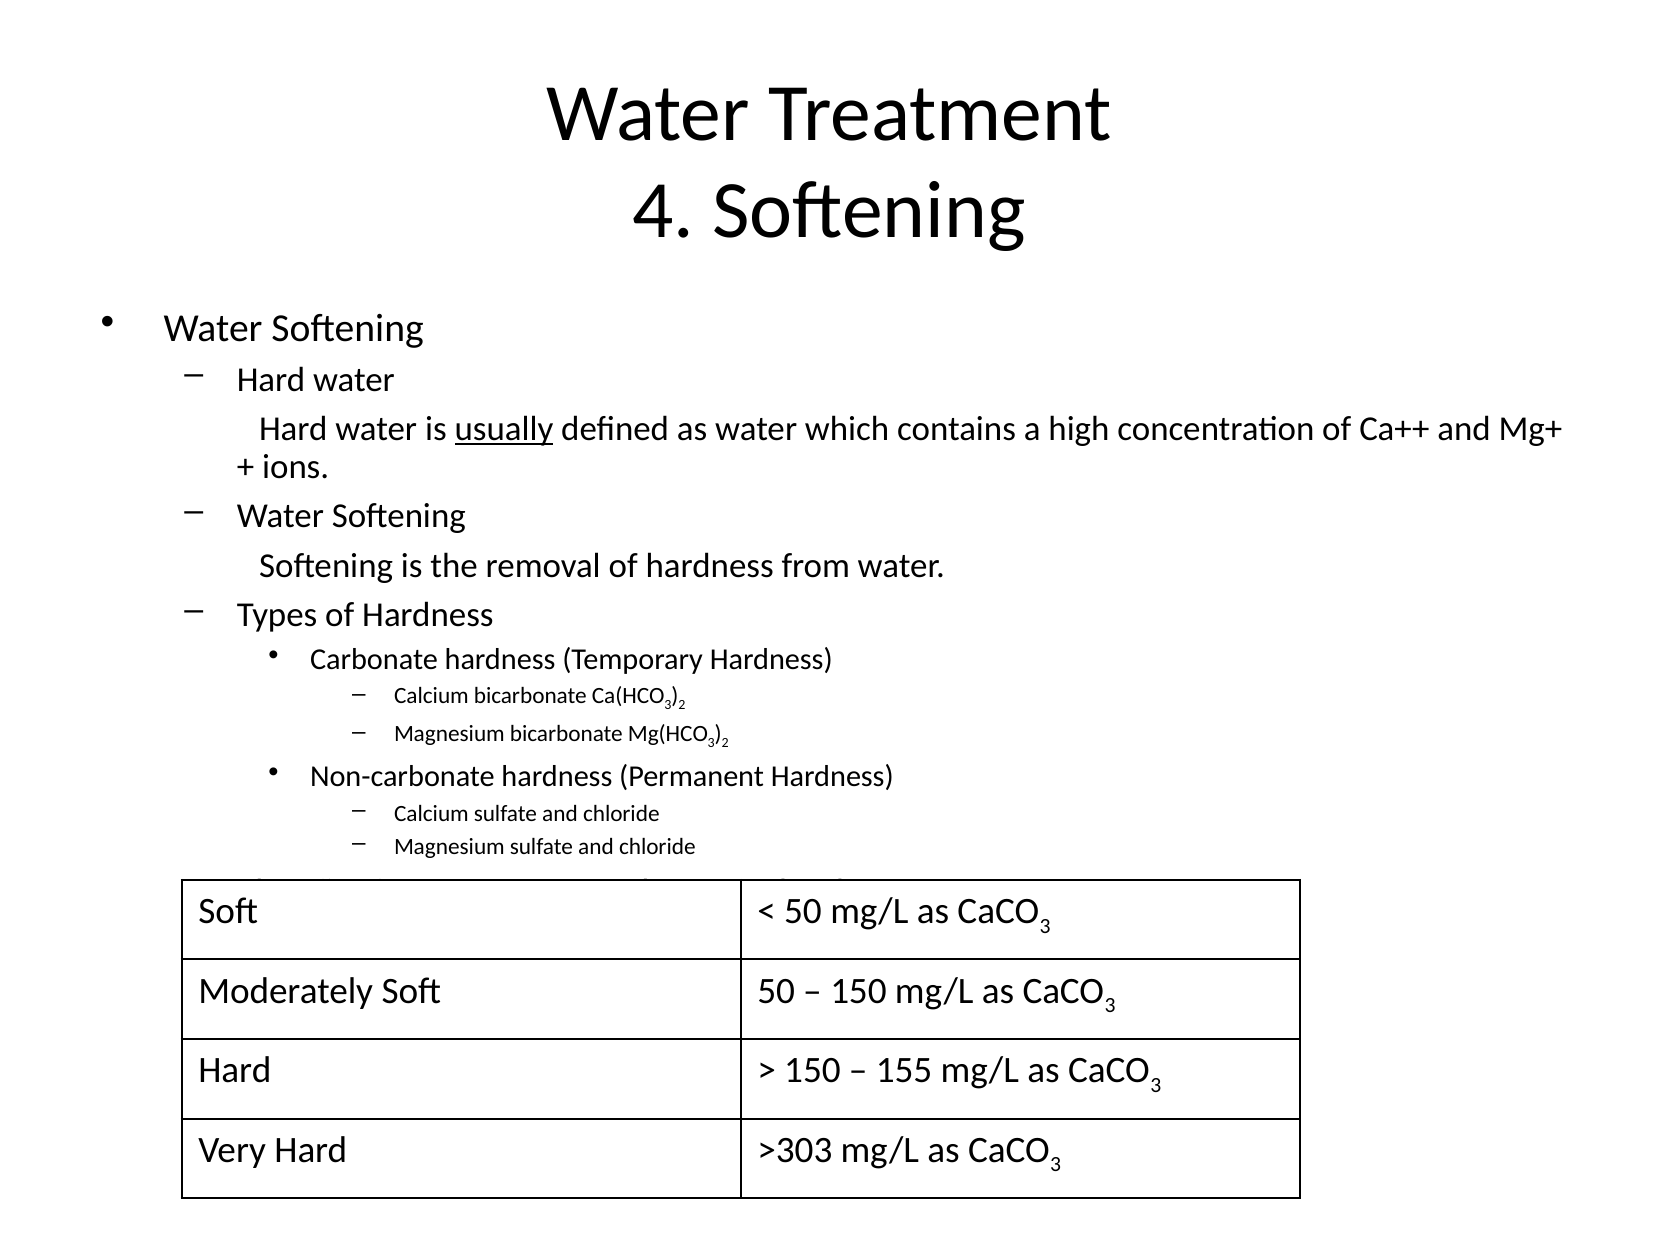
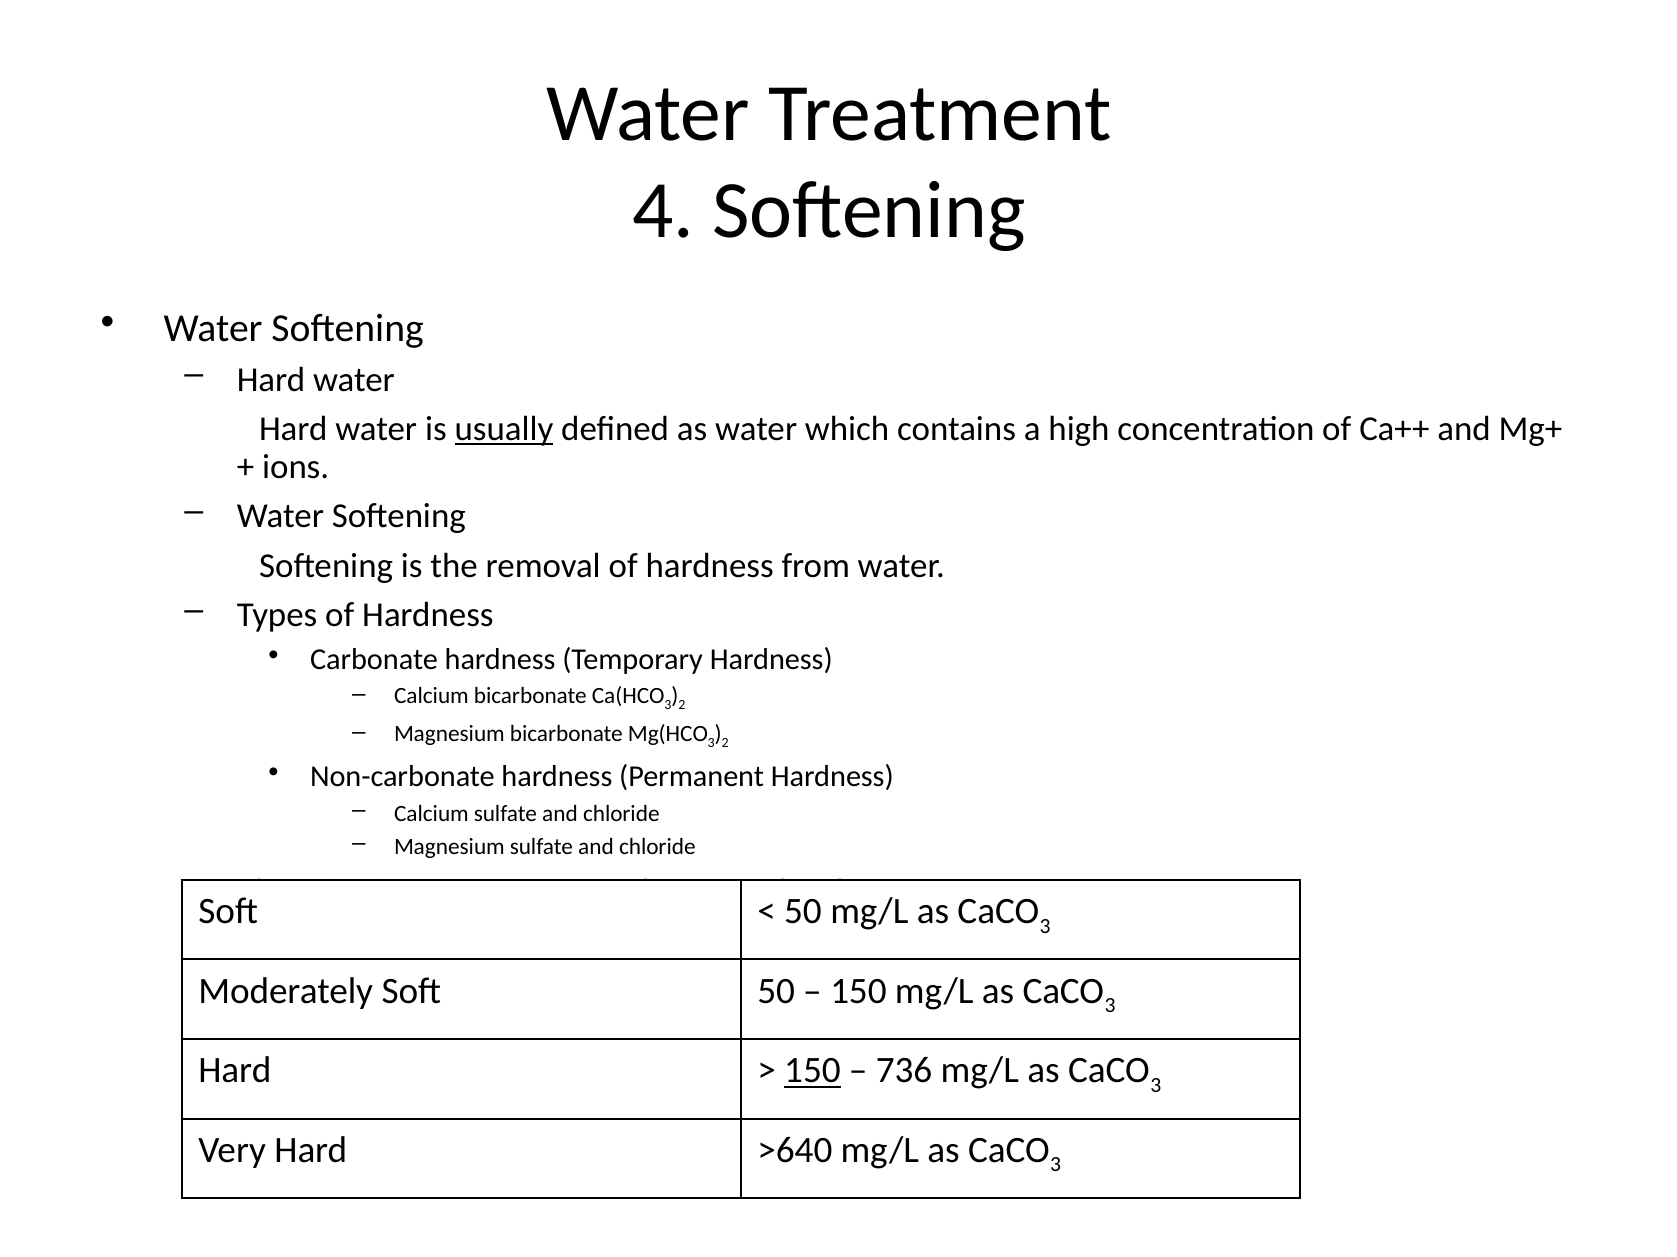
150 at (812, 1071) underline: none -> present
155: 155 -> 736
>303: >303 -> >640
